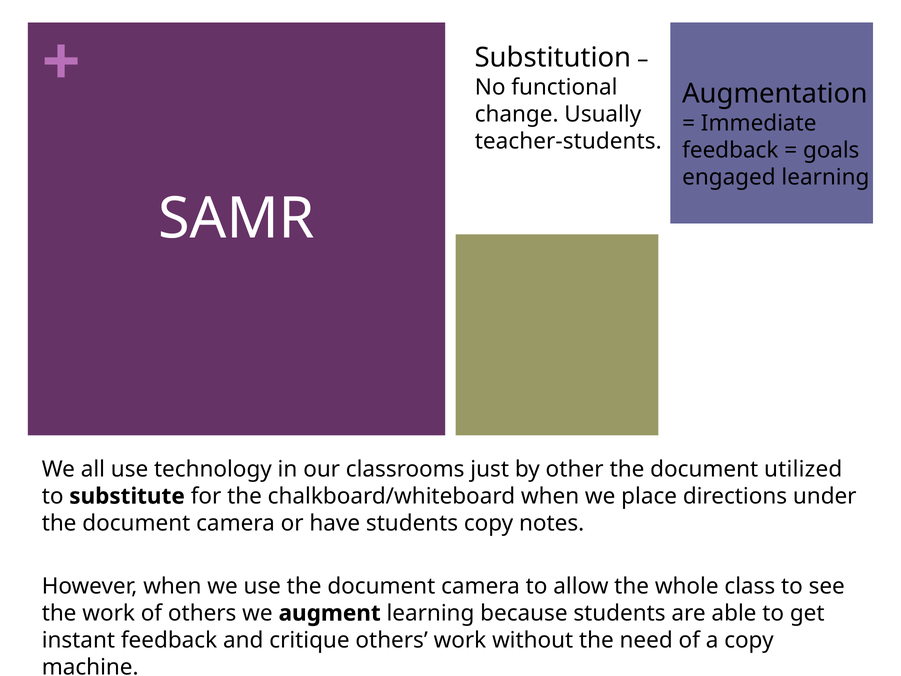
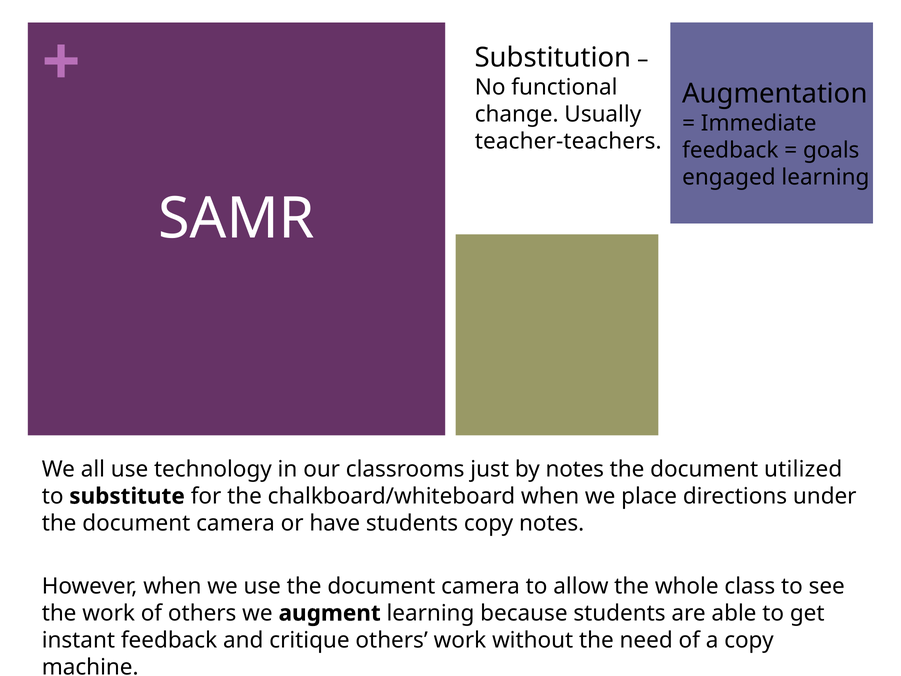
teacher-students: teacher-students -> teacher-teachers
by other: other -> notes
